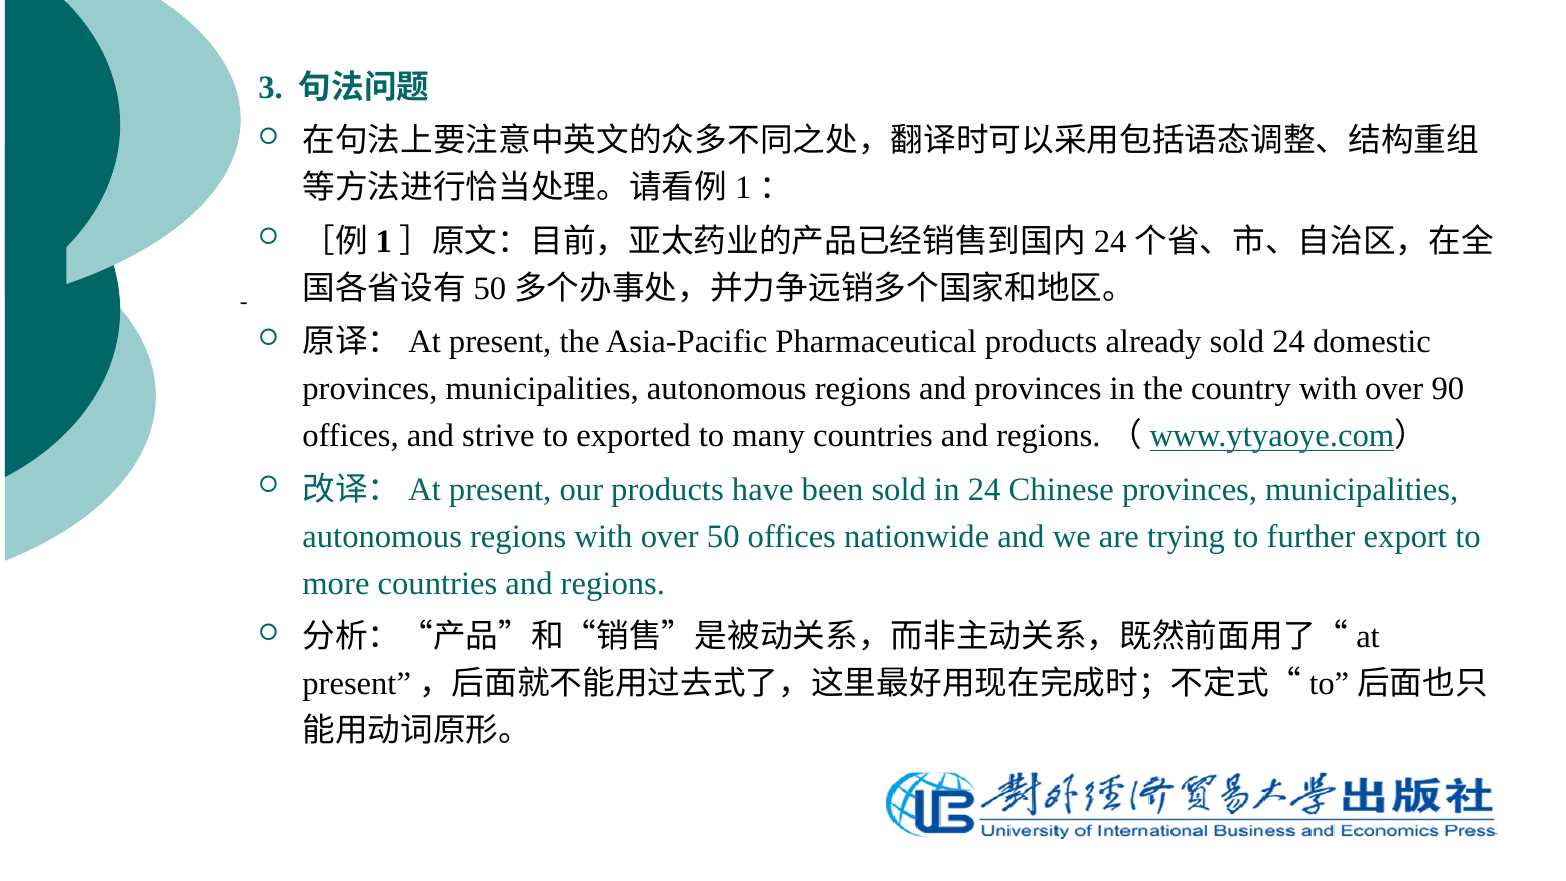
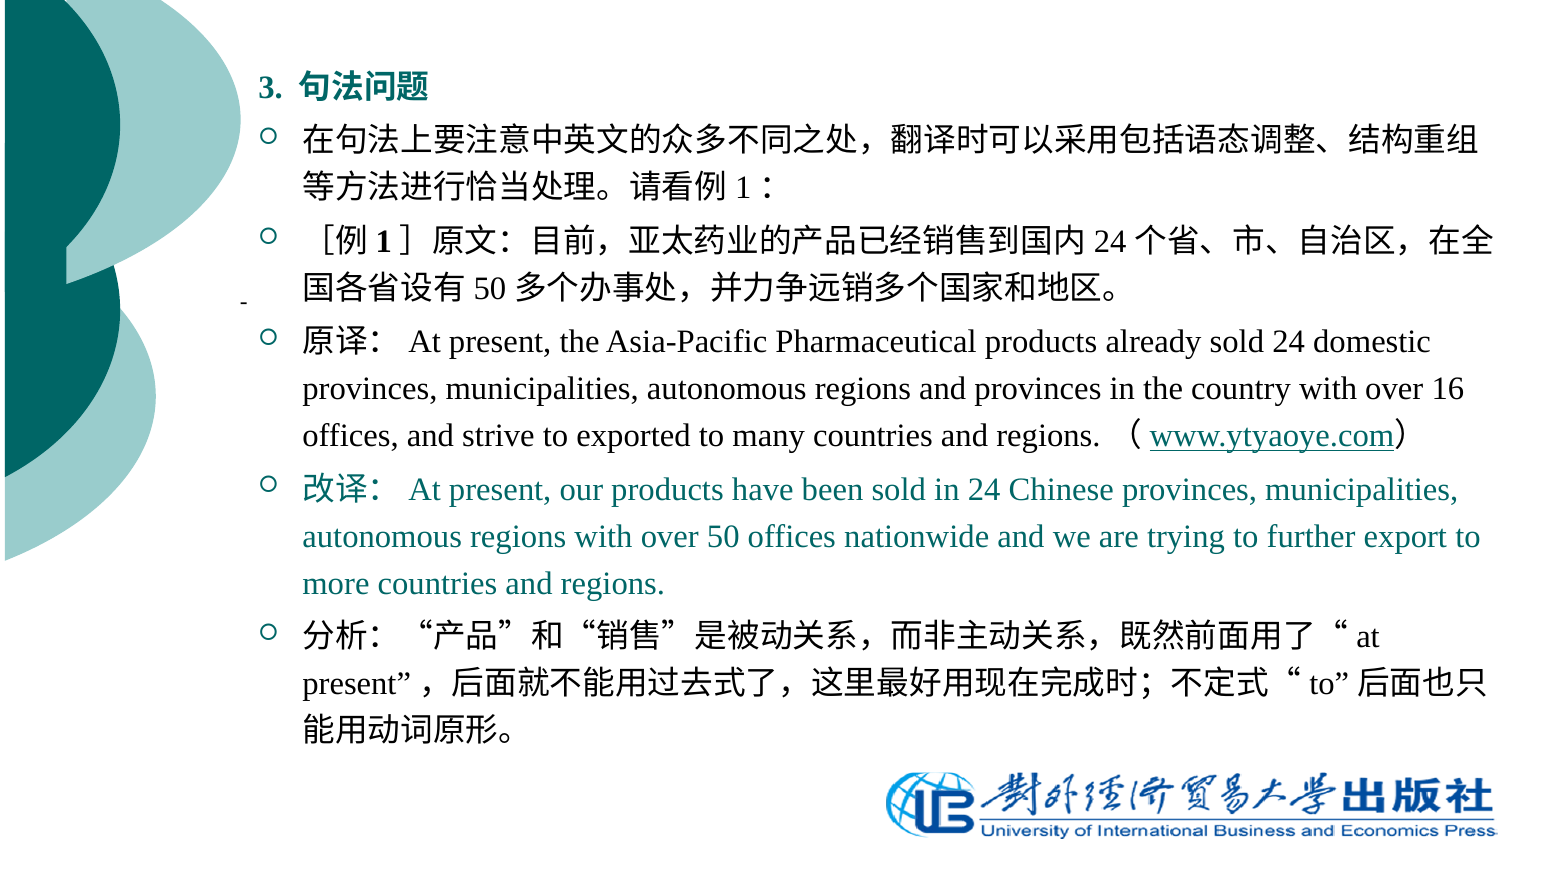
90: 90 -> 16
